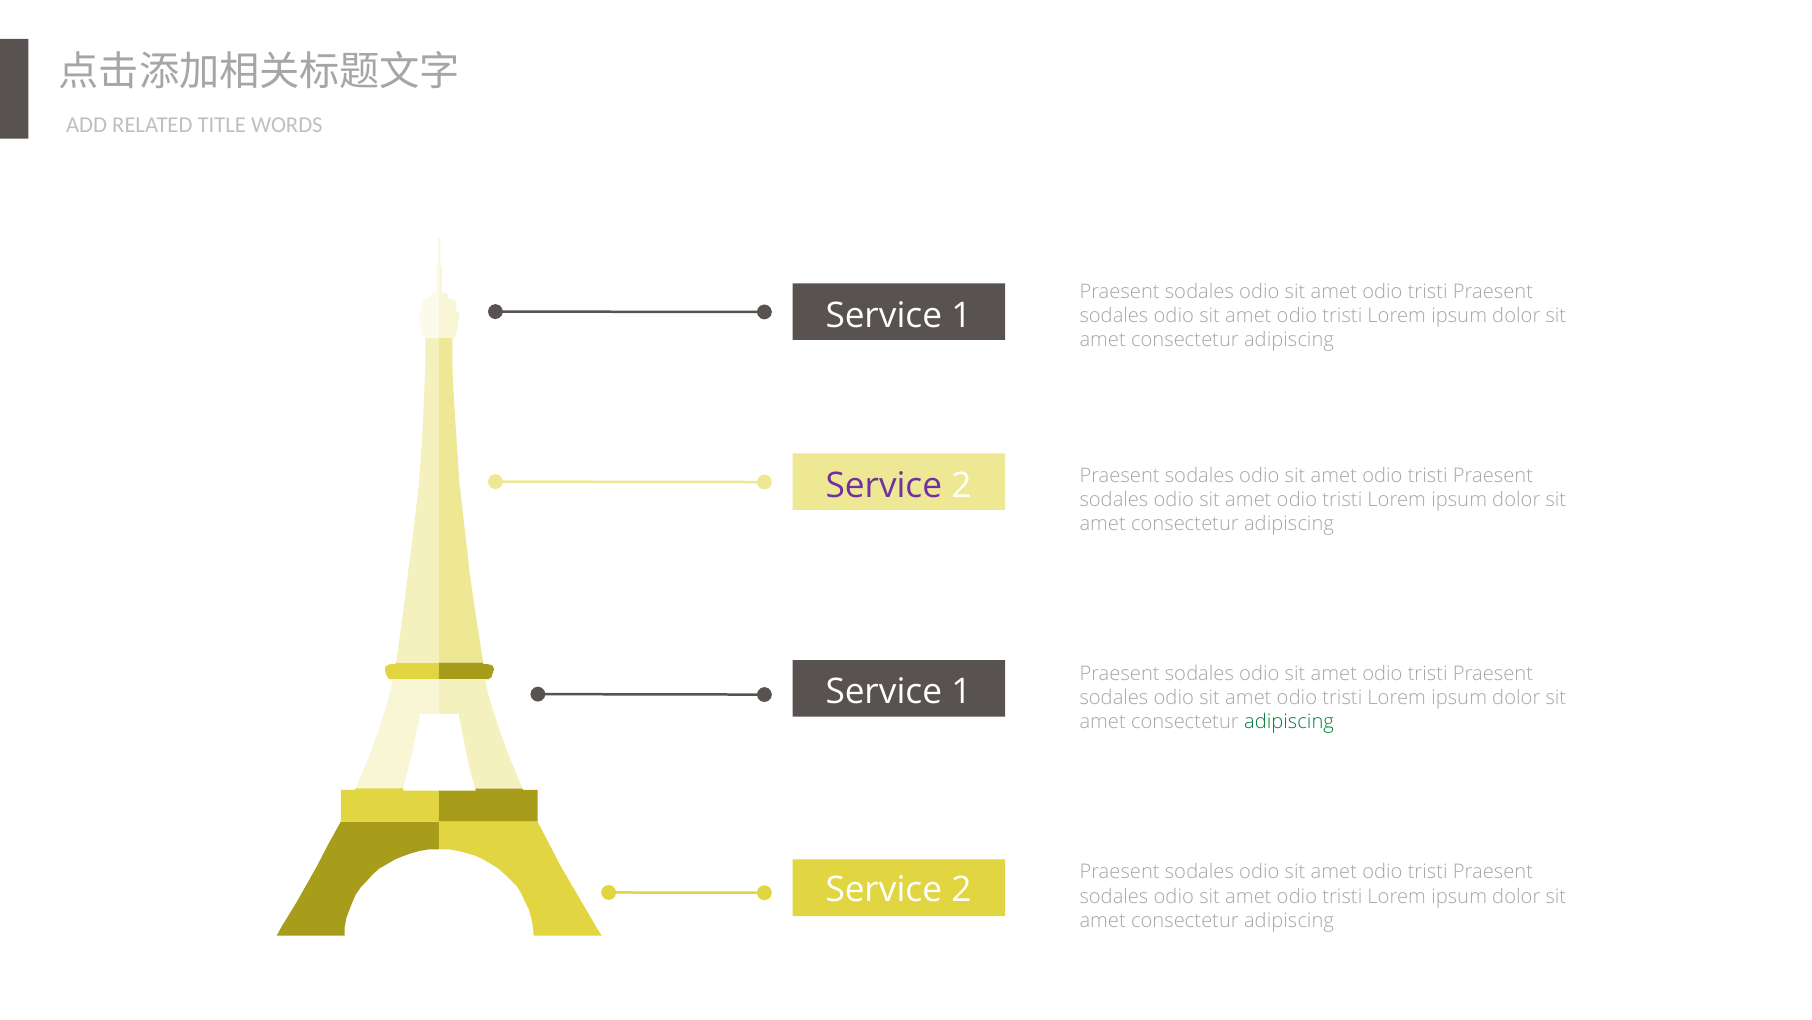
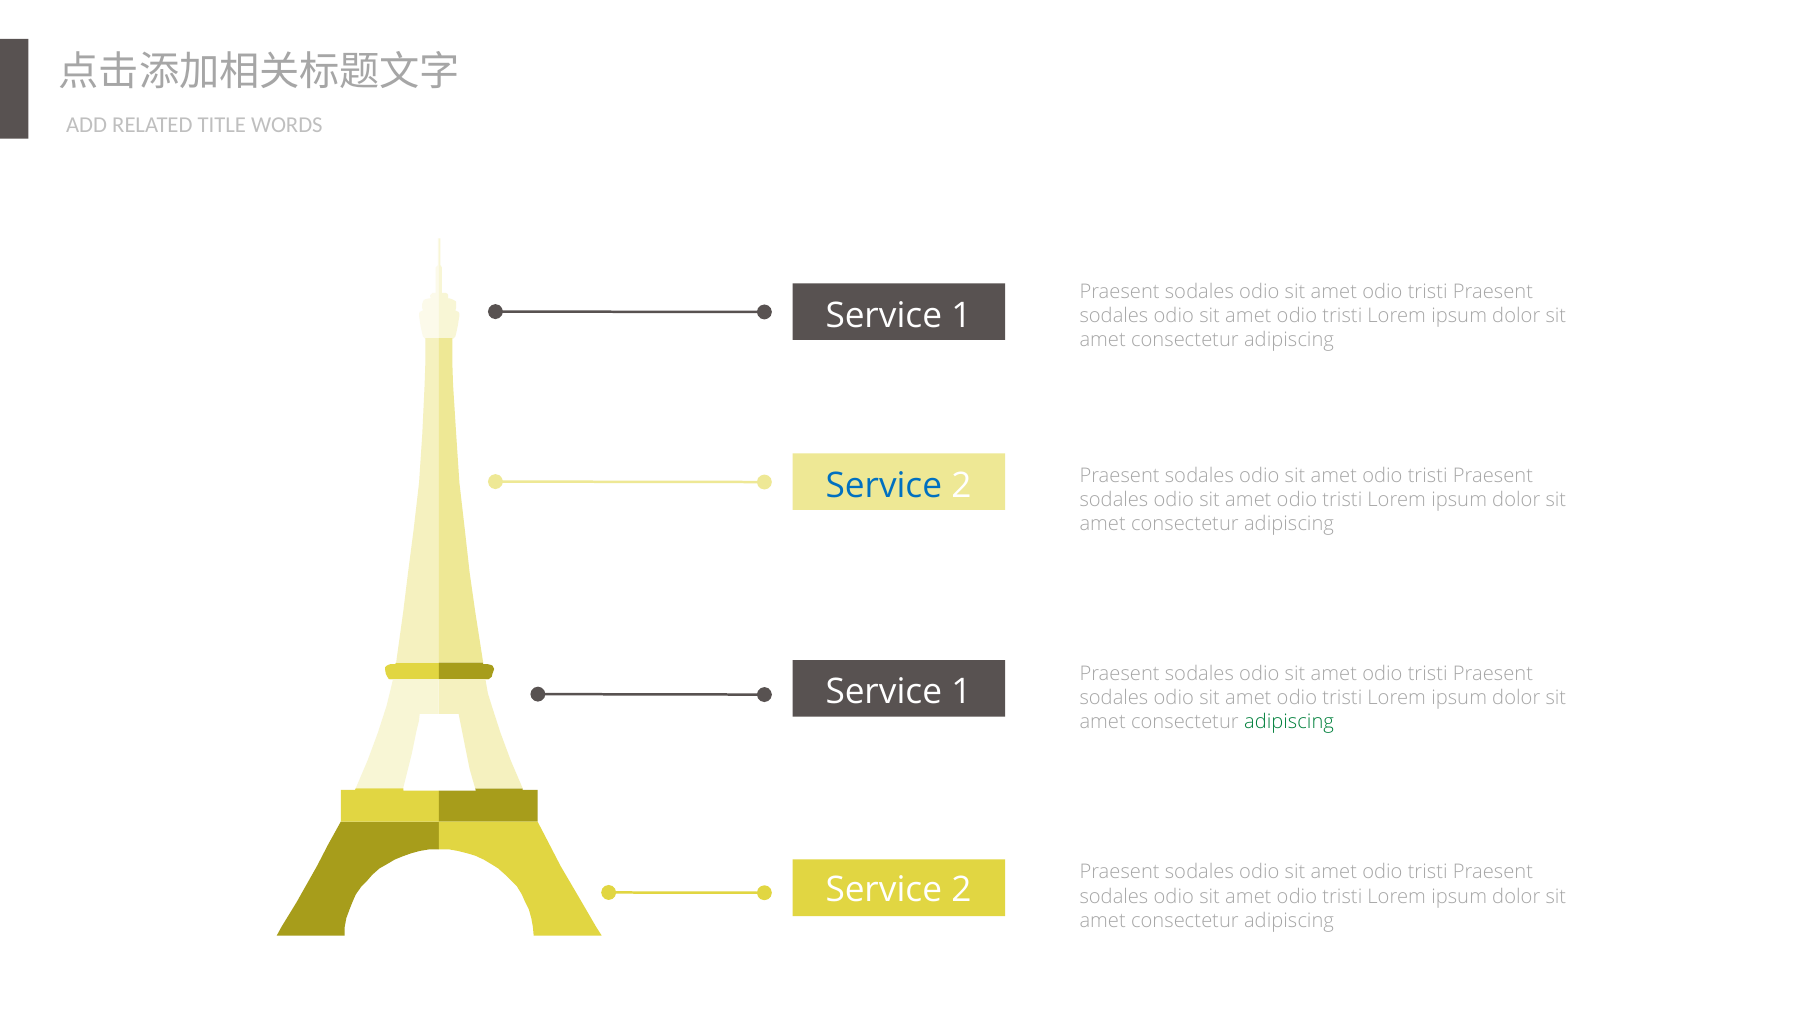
Service at (884, 486) colour: purple -> blue
